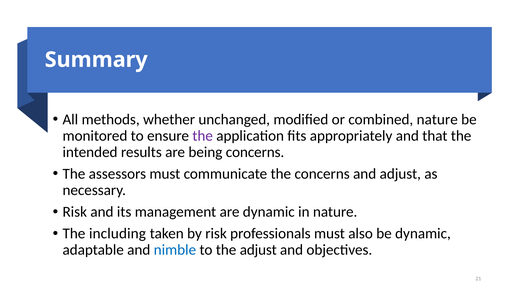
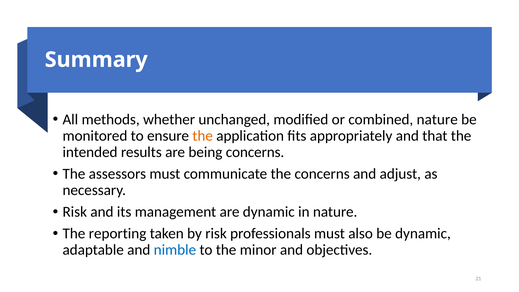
the at (203, 136) colour: purple -> orange
including: including -> reporting
the adjust: adjust -> minor
